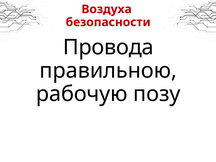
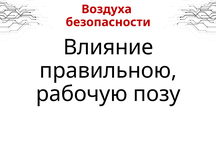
Провода: Провода -> Влияние
